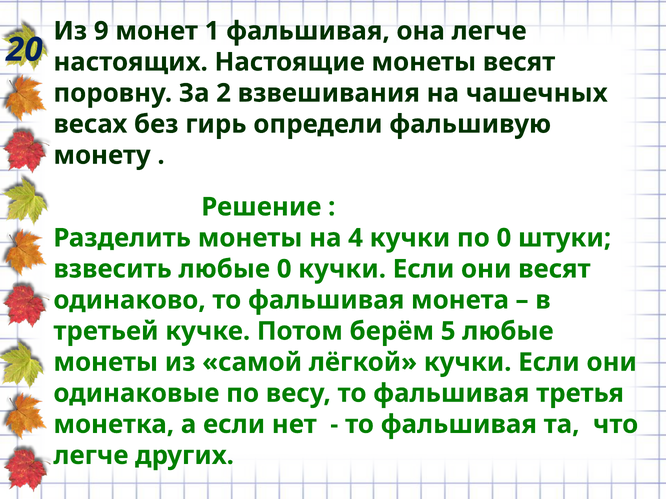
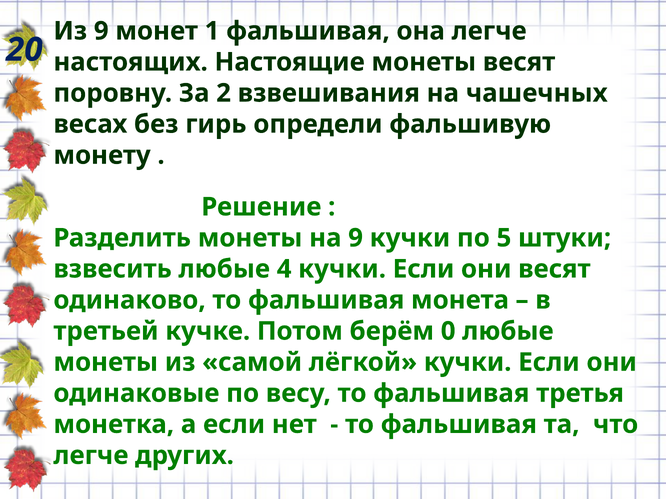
на 4: 4 -> 9
по 0: 0 -> 5
любые 0: 0 -> 4
5: 5 -> 0
